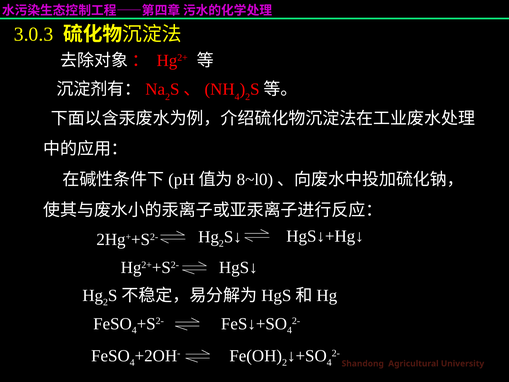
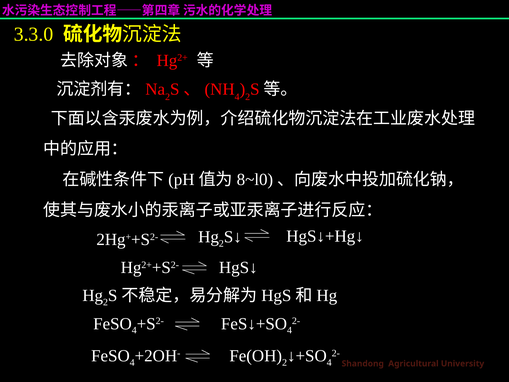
3.0.3: 3.0.3 -> 3.3.0
